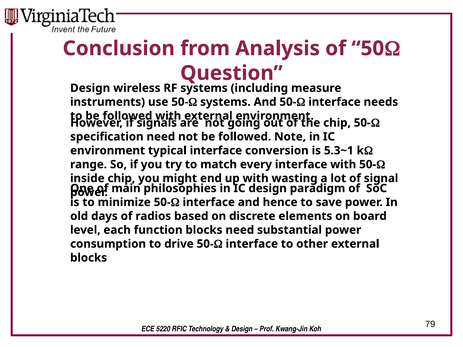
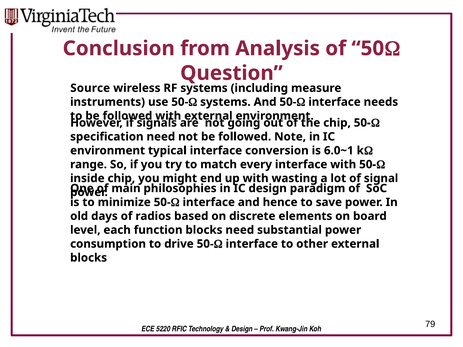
Design at (90, 88): Design -> Source
5.3~1: 5.3~1 -> 6.0~1
